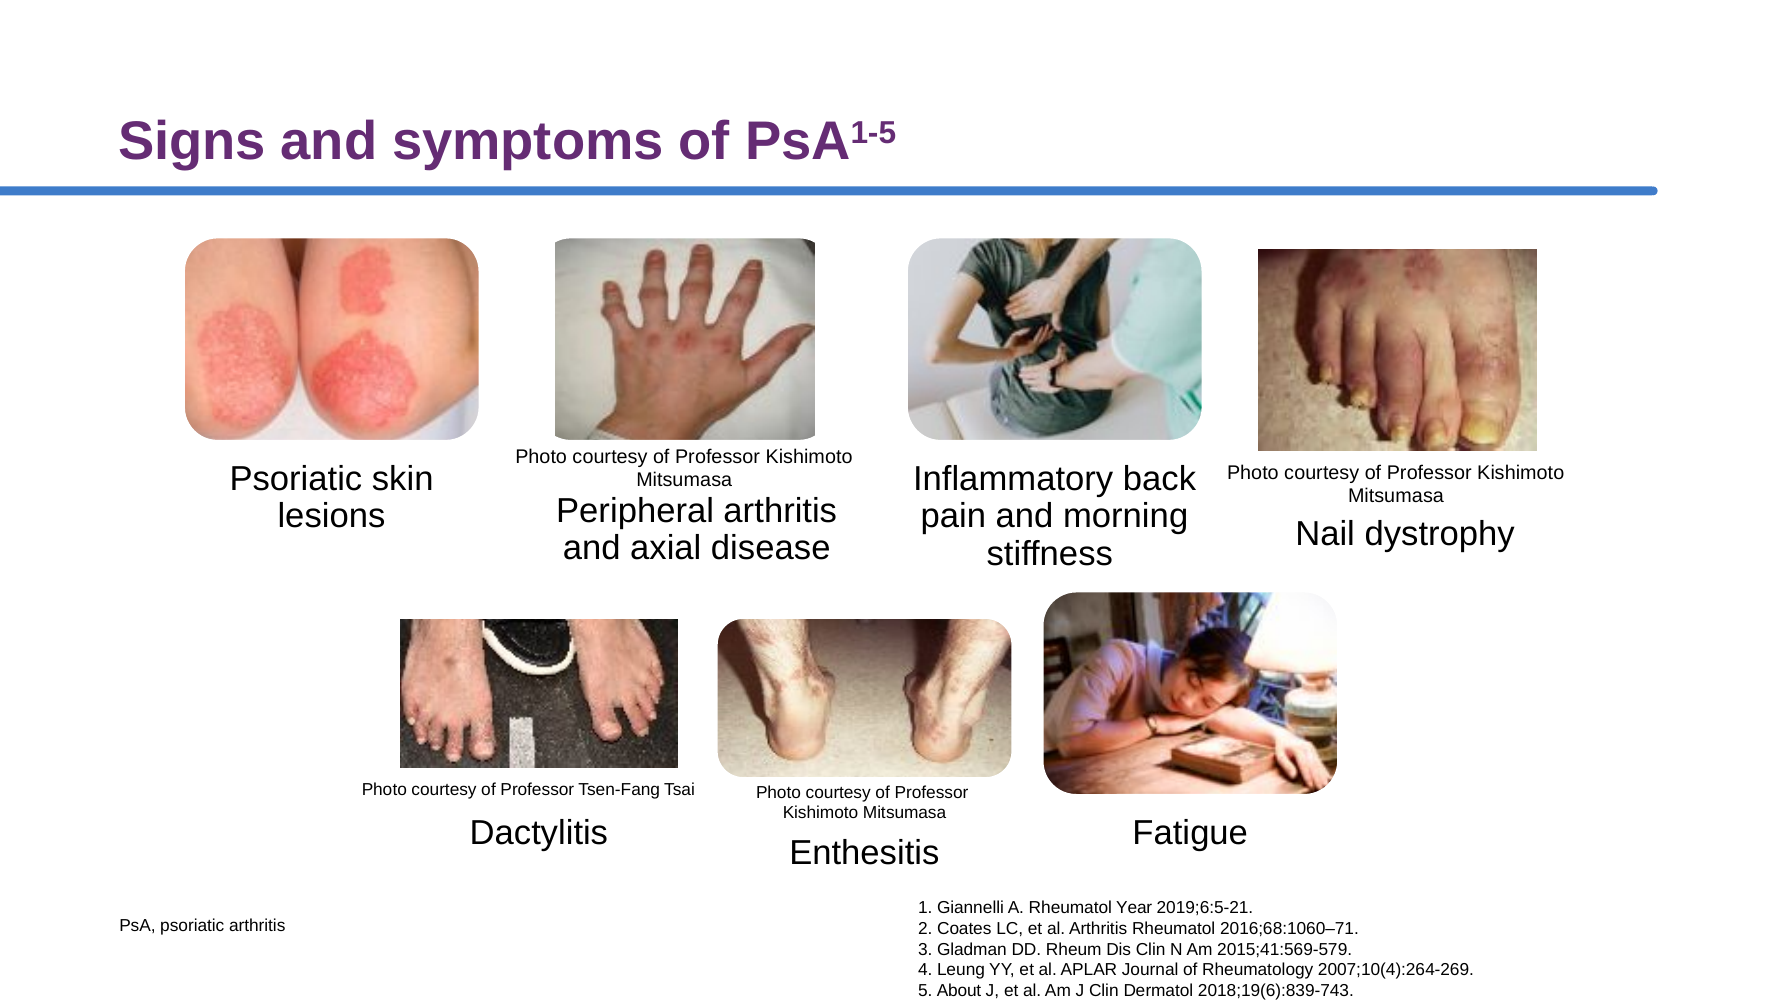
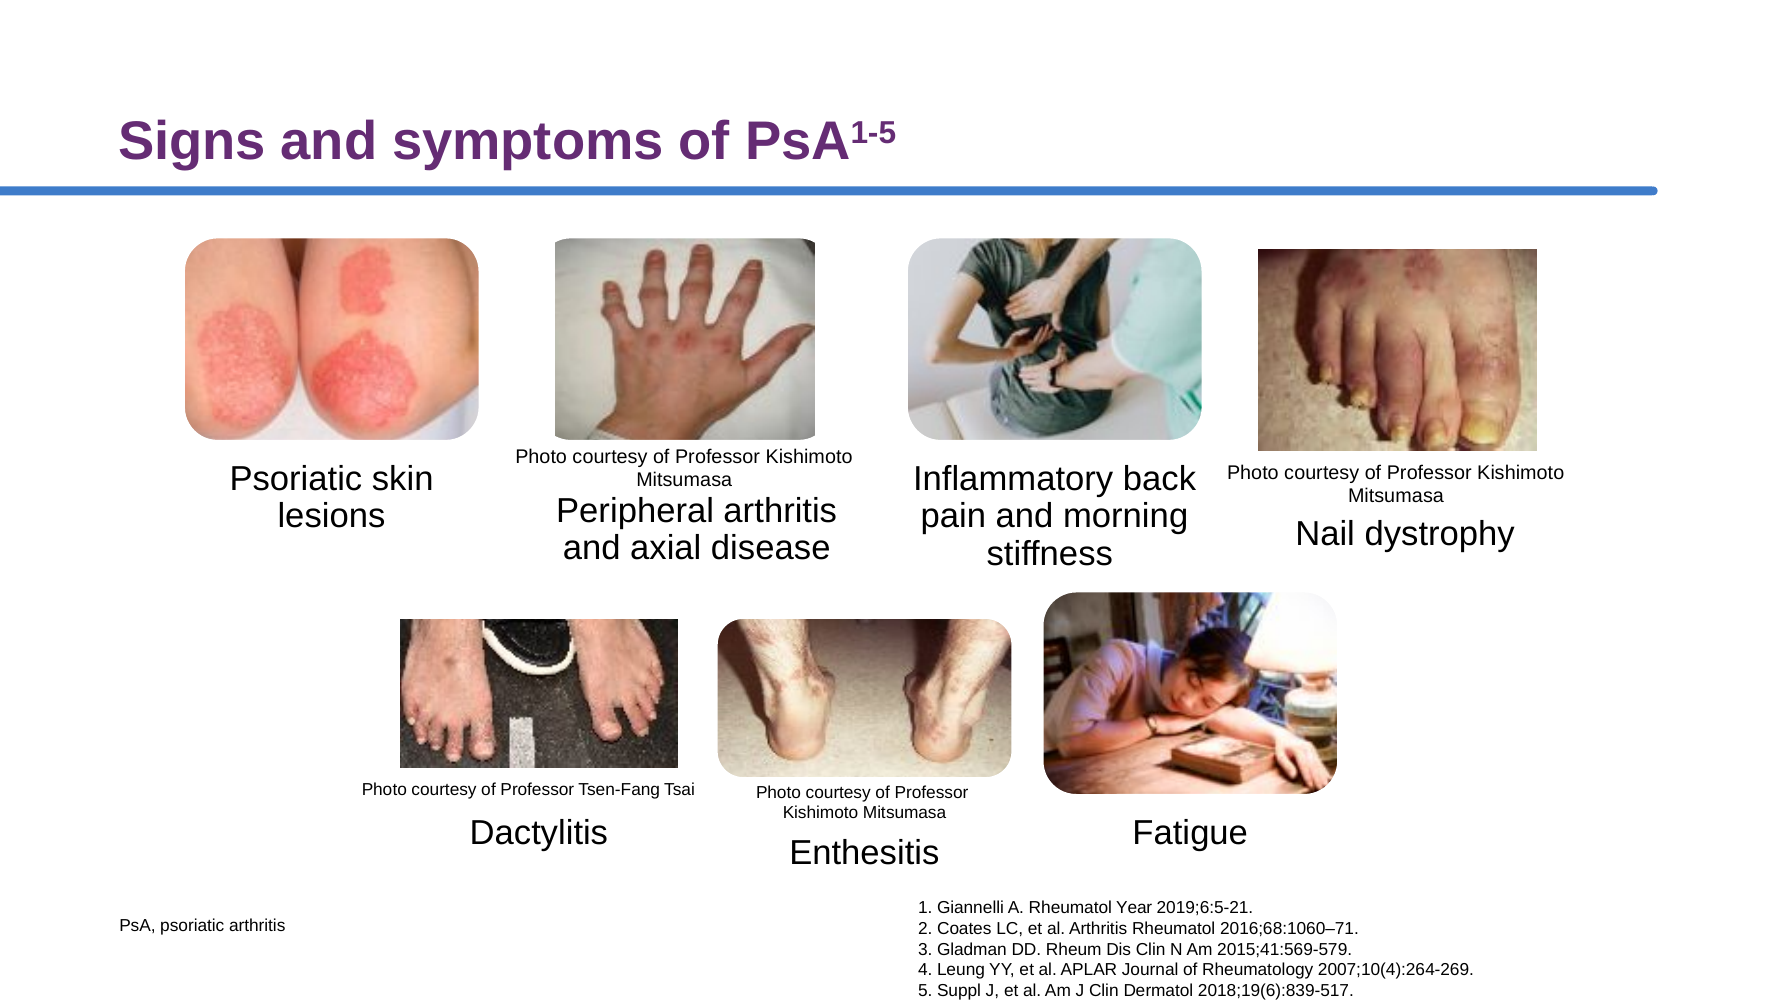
About: About -> Suppl
2018;19(6):839-743: 2018;19(6):839-743 -> 2018;19(6):839-517
